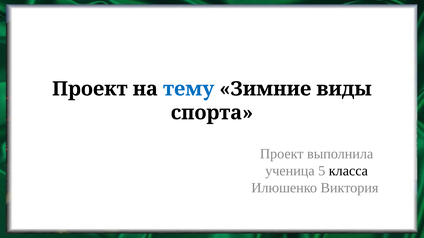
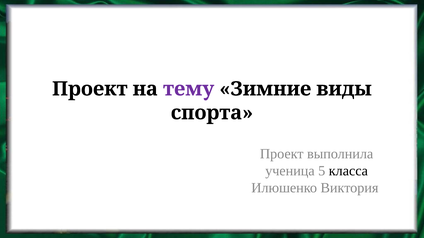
тему colour: blue -> purple
